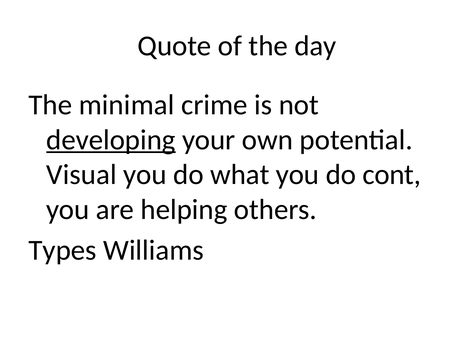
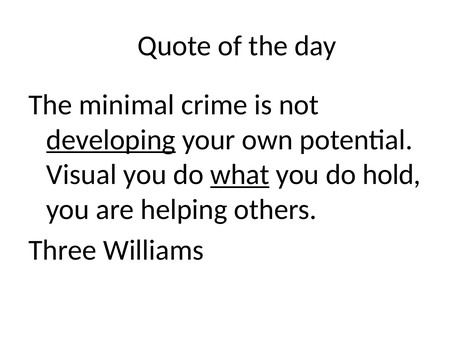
what underline: none -> present
cont: cont -> hold
Types: Types -> Three
